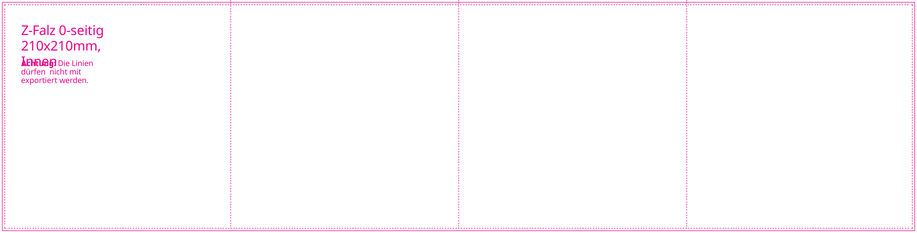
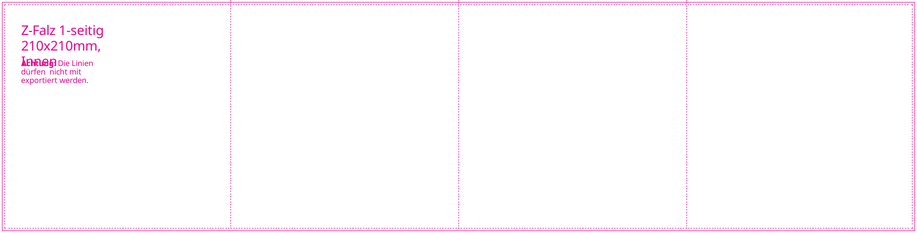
0-seitig: 0-seitig -> 1-seitig
